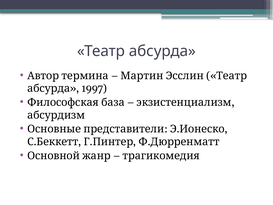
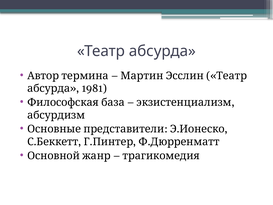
1997: 1997 -> 1981
